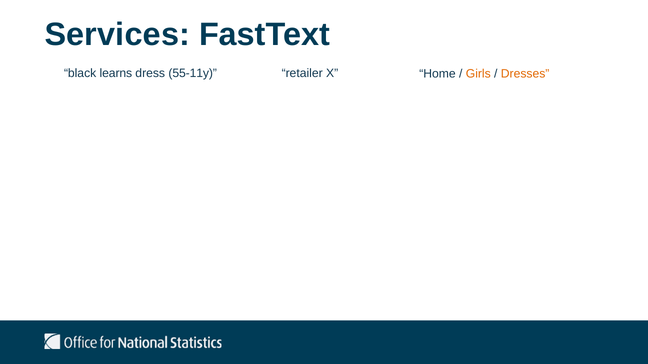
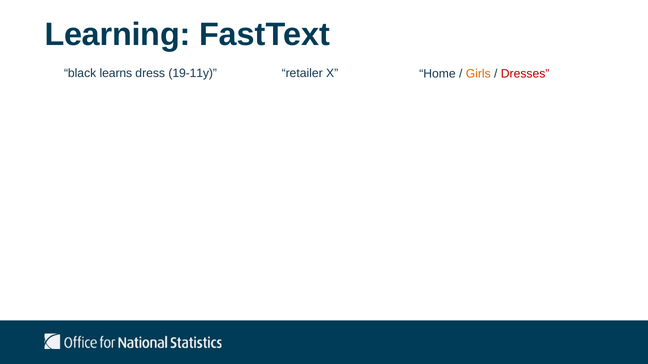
Services: Services -> Learning
55-11y: 55-11y -> 19-11y
Dresses colour: orange -> red
